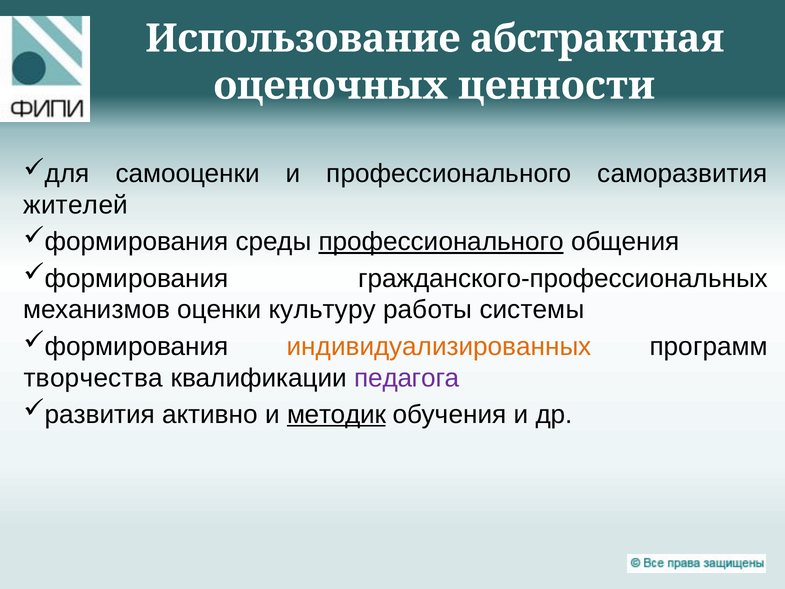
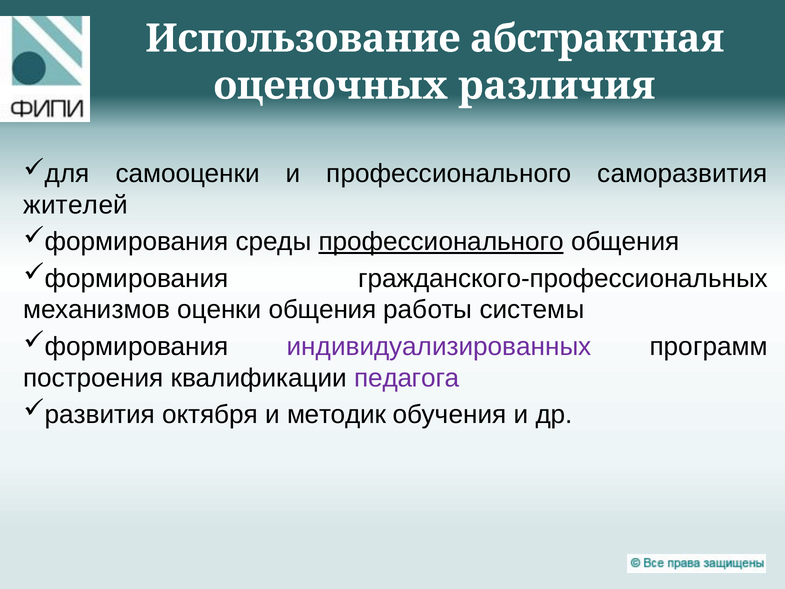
ценности: ценности -> различия
оценки культуру: культуру -> общения
индивидуализированных colour: orange -> purple
творчества: творчества -> построения
активно: активно -> октября
методик underline: present -> none
